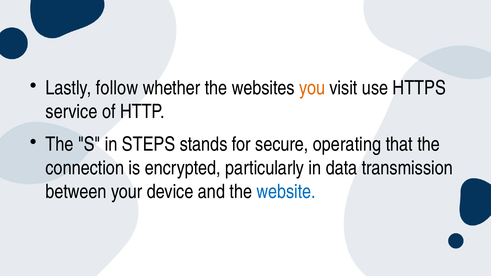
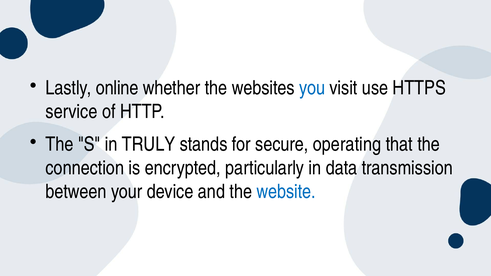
follow: follow -> online
you colour: orange -> blue
STEPS: STEPS -> TRULY
